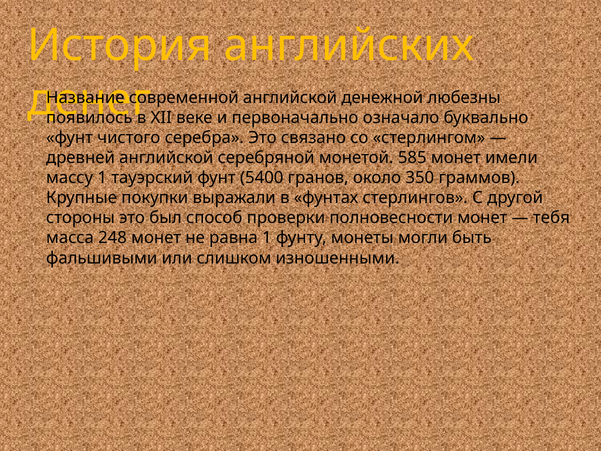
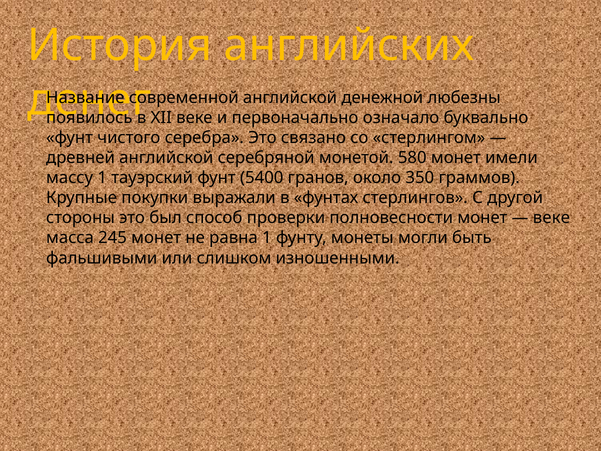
585: 585 -> 580
тебя at (551, 218): тебя -> веке
248: 248 -> 245
